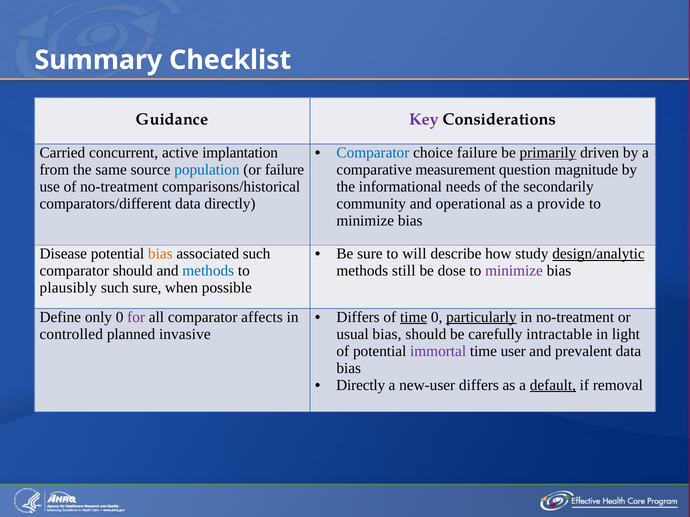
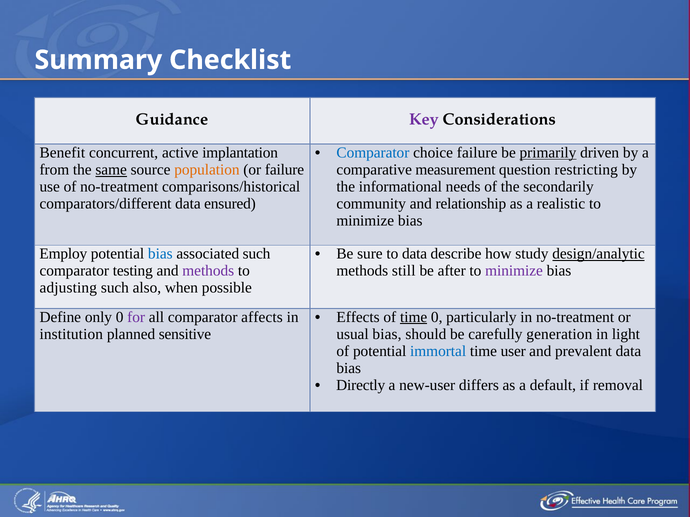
Carried: Carried -> Benefit
same underline: none -> present
population colour: blue -> orange
magnitude: magnitude -> restricting
data directly: directly -> ensured
operational: operational -> relationship
provide: provide -> realistic
Disease: Disease -> Employ
bias at (160, 254) colour: orange -> blue
to will: will -> data
comparator should: should -> testing
methods at (208, 271) colour: blue -> purple
dose: dose -> after
plausibly: plausibly -> adjusting
such sure: sure -> also
Differs at (358, 317): Differs -> Effects
particularly underline: present -> none
controlled: controlled -> institution
invasive: invasive -> sensitive
intractable: intractable -> generation
immortal colour: purple -> blue
default underline: present -> none
